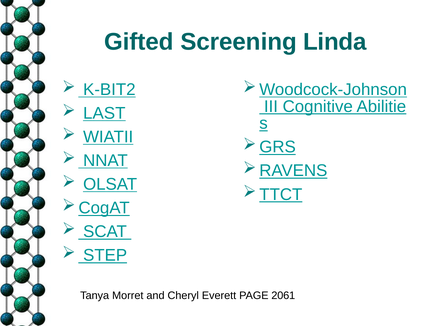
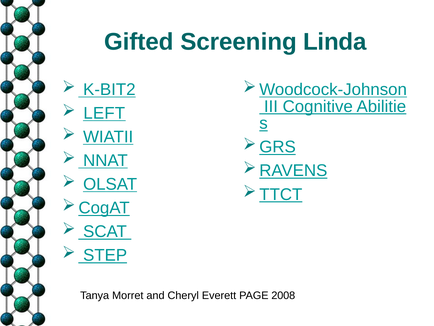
LAST: LAST -> LEFT
2061: 2061 -> 2008
